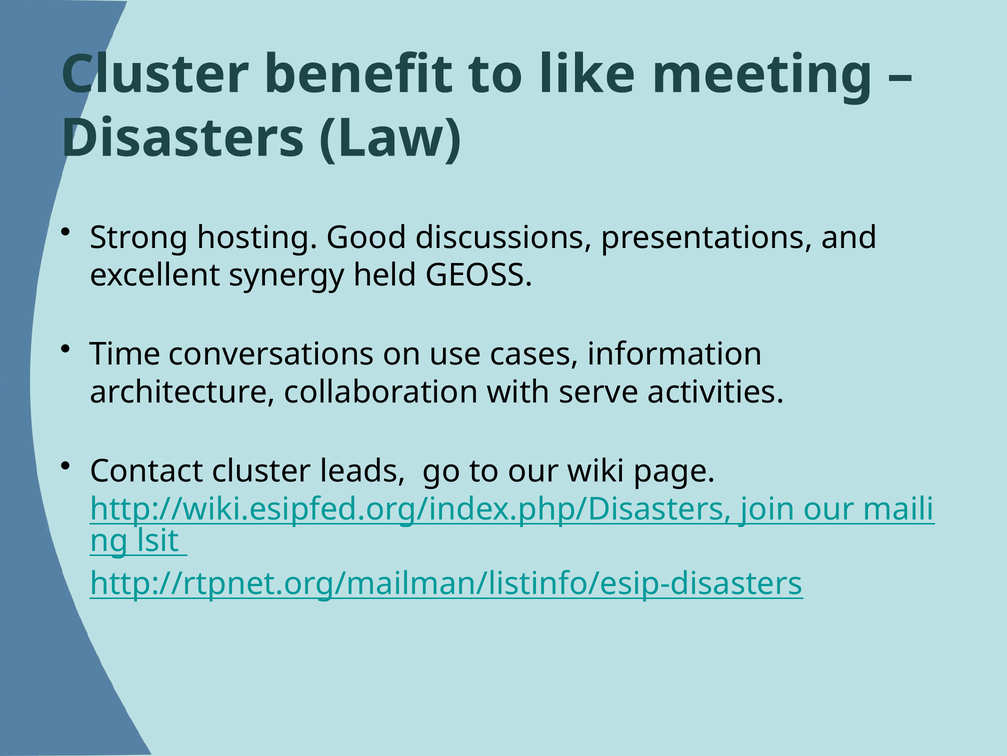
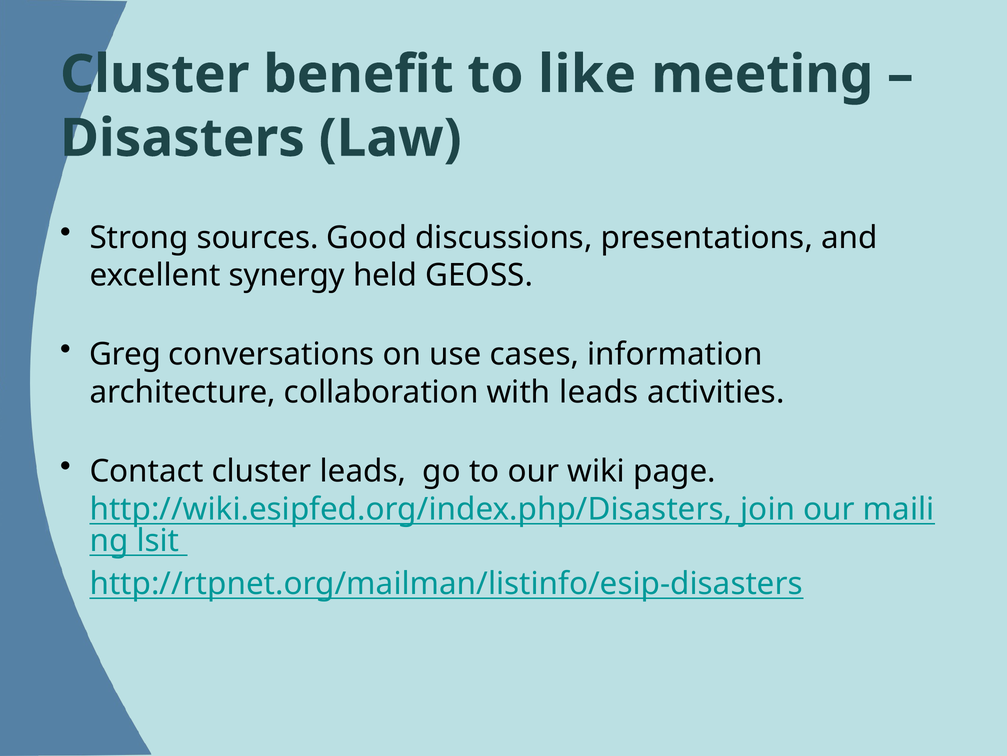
hosting: hosting -> sources
Time: Time -> Greg
with serve: serve -> leads
